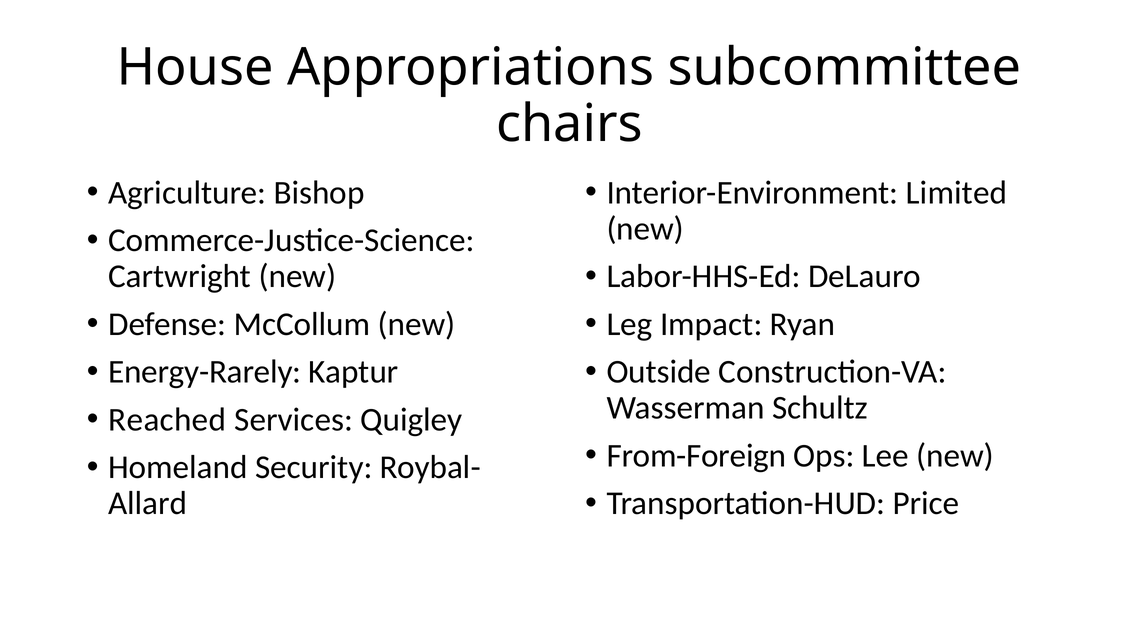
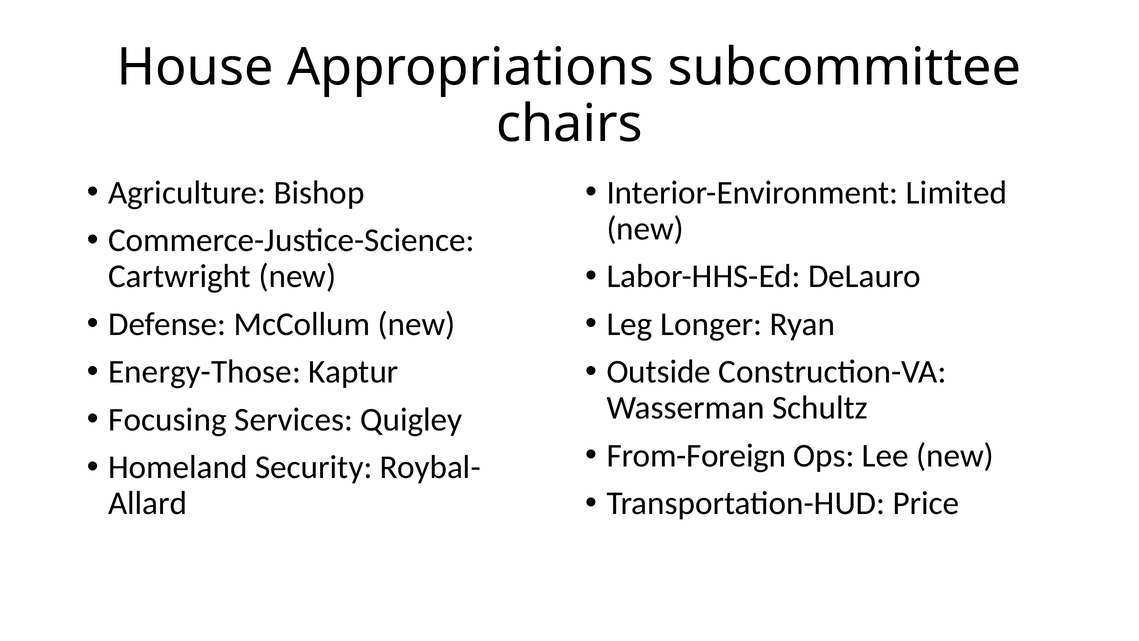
Impact: Impact -> Longer
Energy-Rarely: Energy-Rarely -> Energy-Those
Reached: Reached -> Focusing
